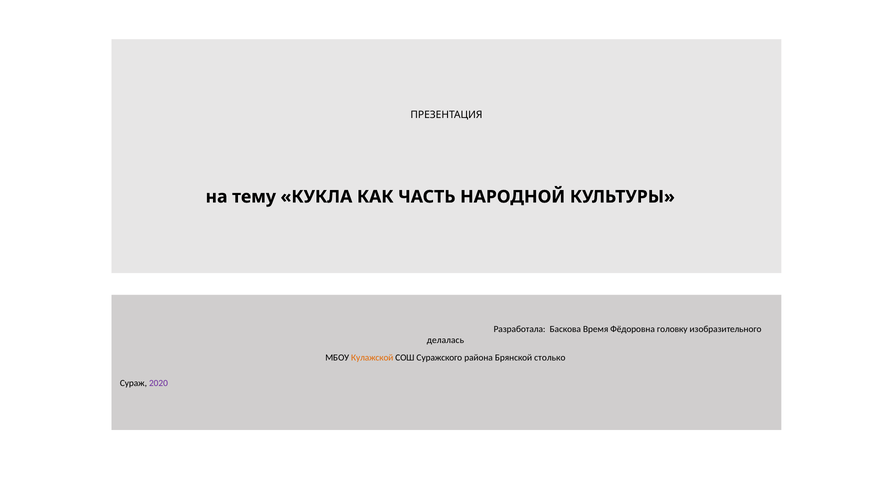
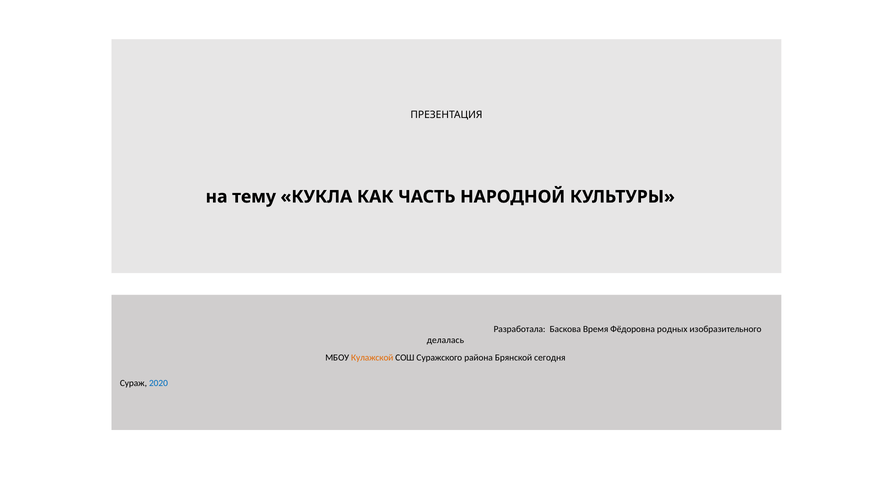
головку: головку -> родных
столько: столько -> сегодня
2020 colour: purple -> blue
